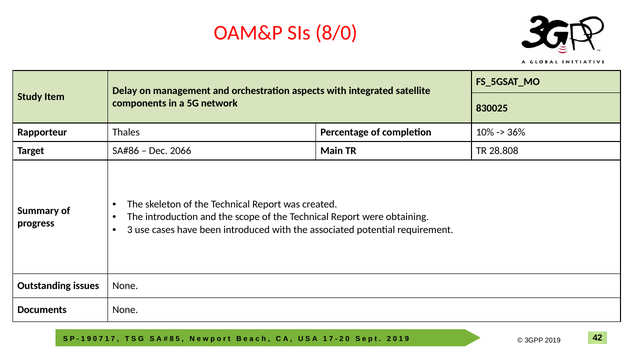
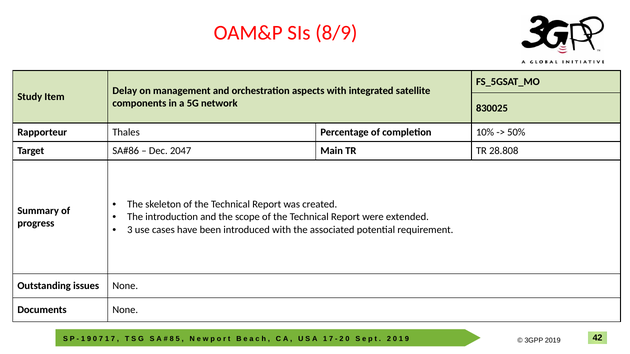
8/0: 8/0 -> 8/9
36%: 36% -> 50%
2066: 2066 -> 2047
obtaining: obtaining -> extended
